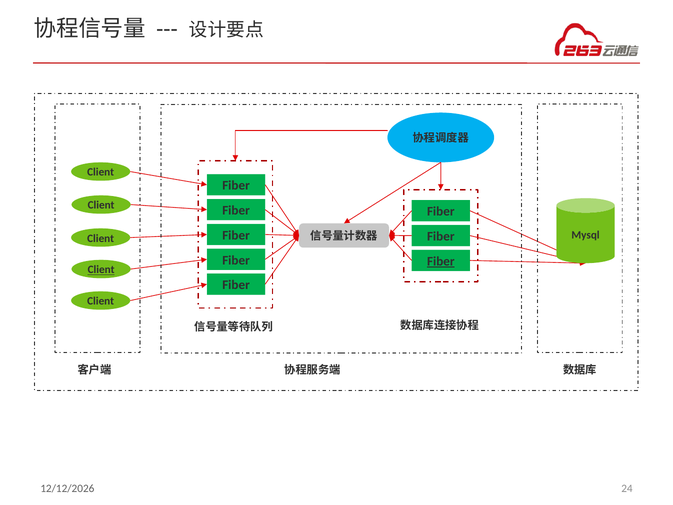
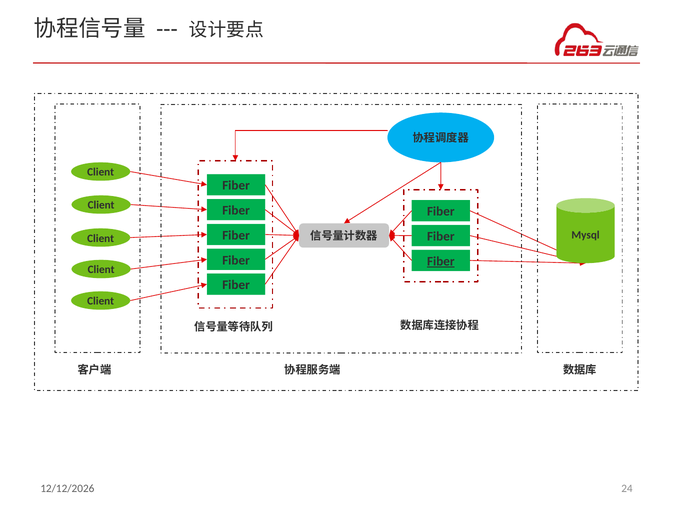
Client at (101, 270) underline: present -> none
